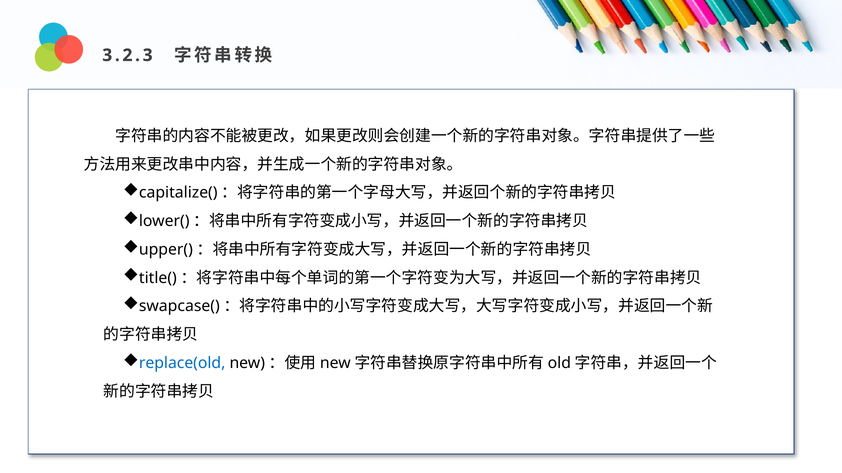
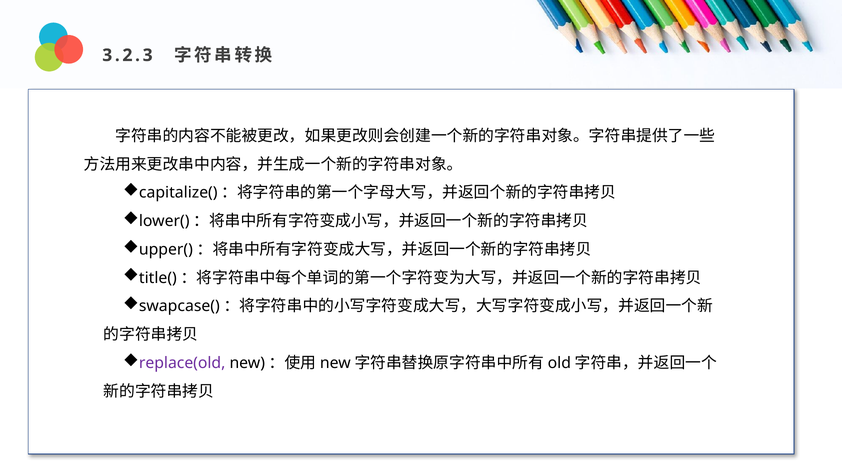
replace(old colour: blue -> purple
